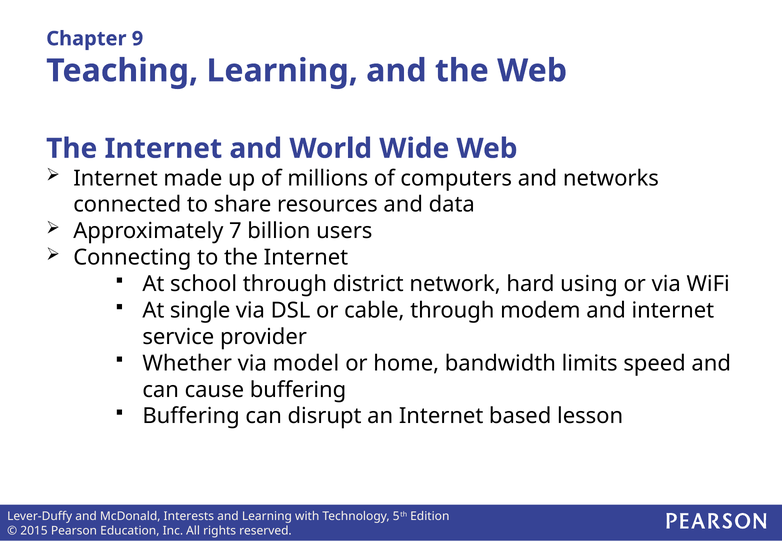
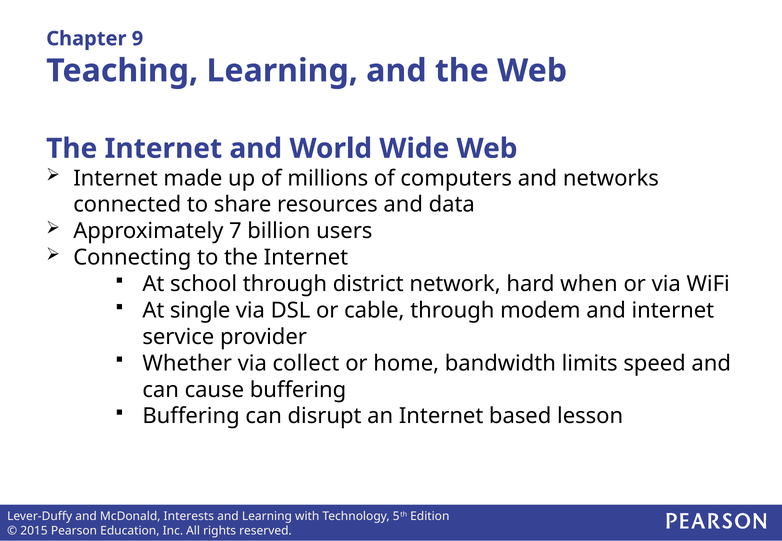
using: using -> when
model: model -> collect
